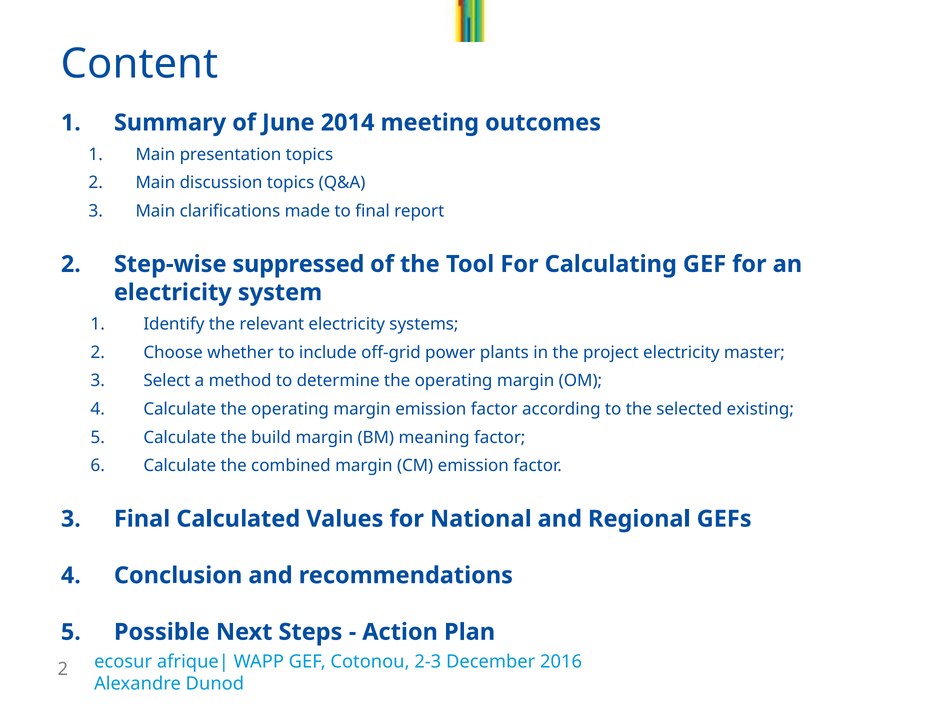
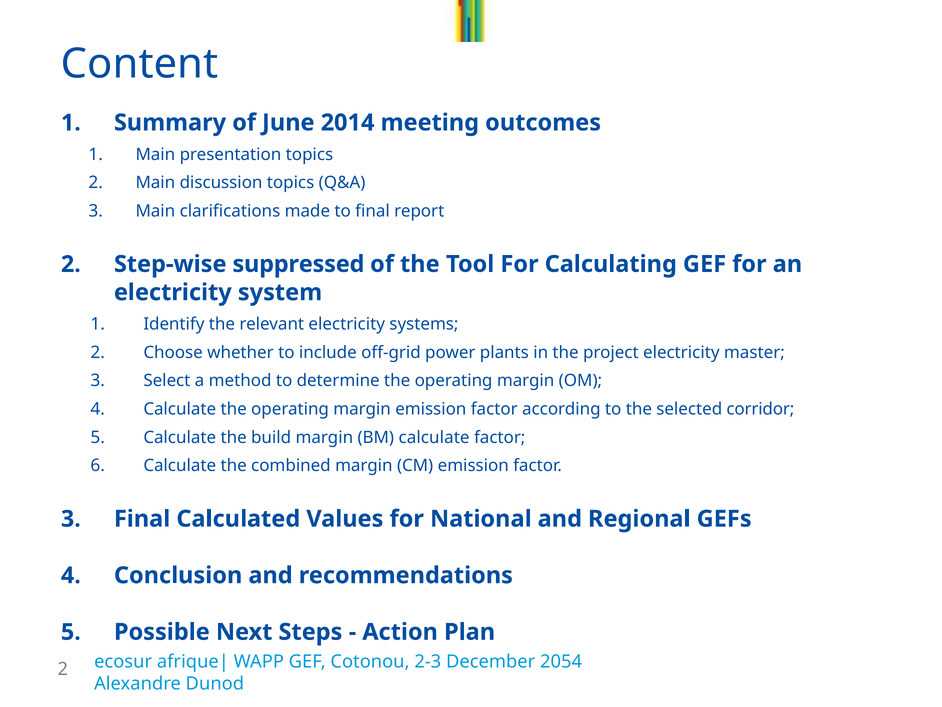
existing: existing -> corridor
BM meaning: meaning -> calculate
2016: 2016 -> 2054
